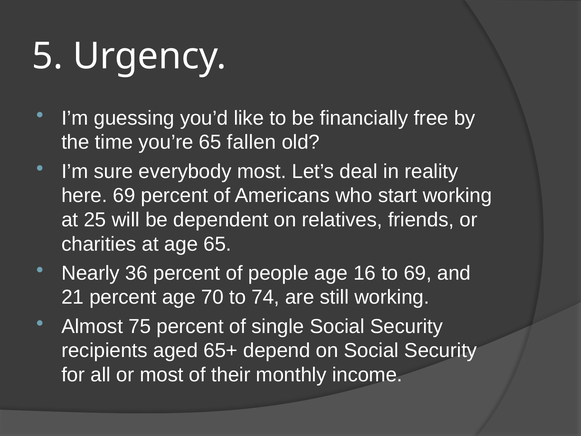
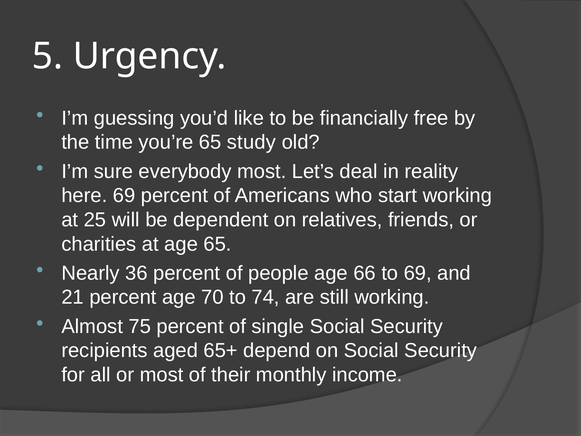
fallen: fallen -> study
16: 16 -> 66
